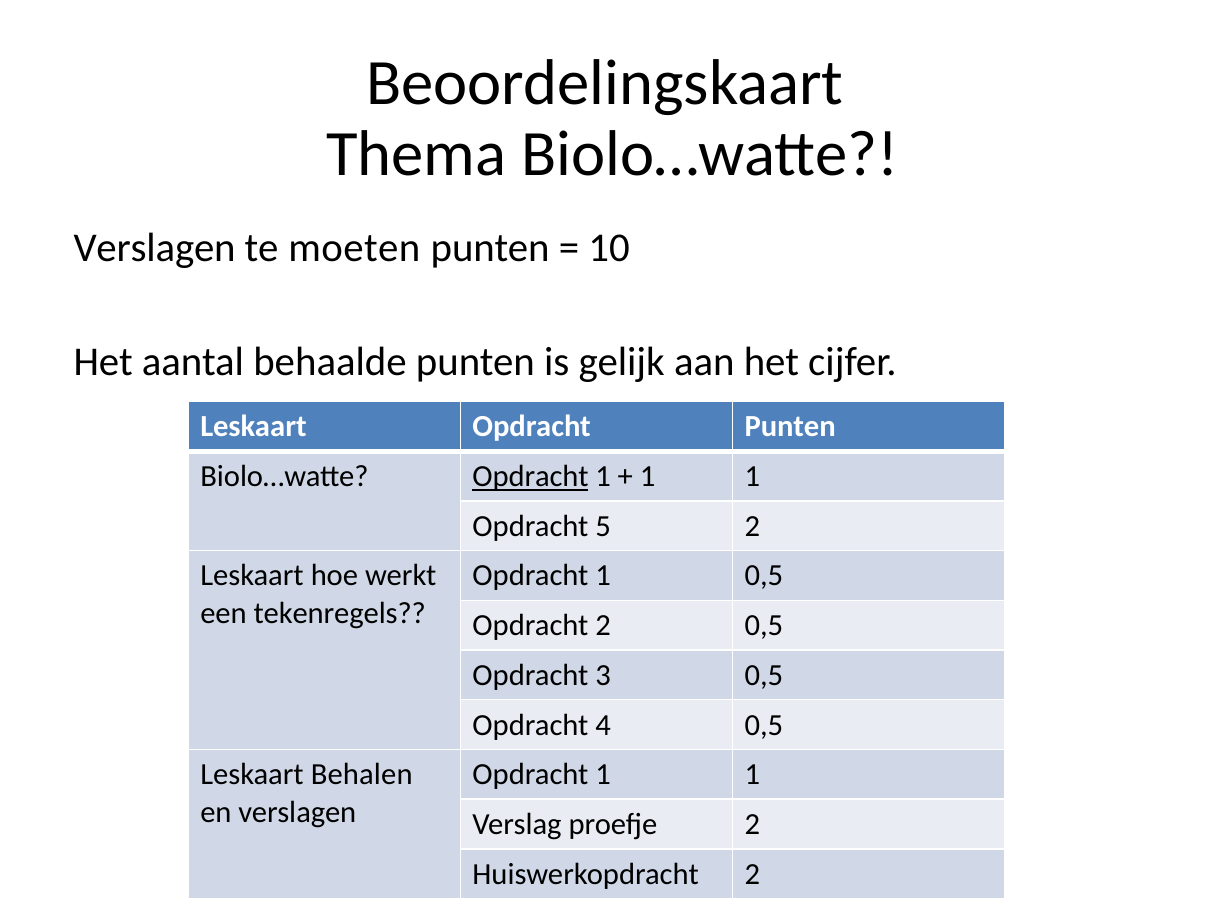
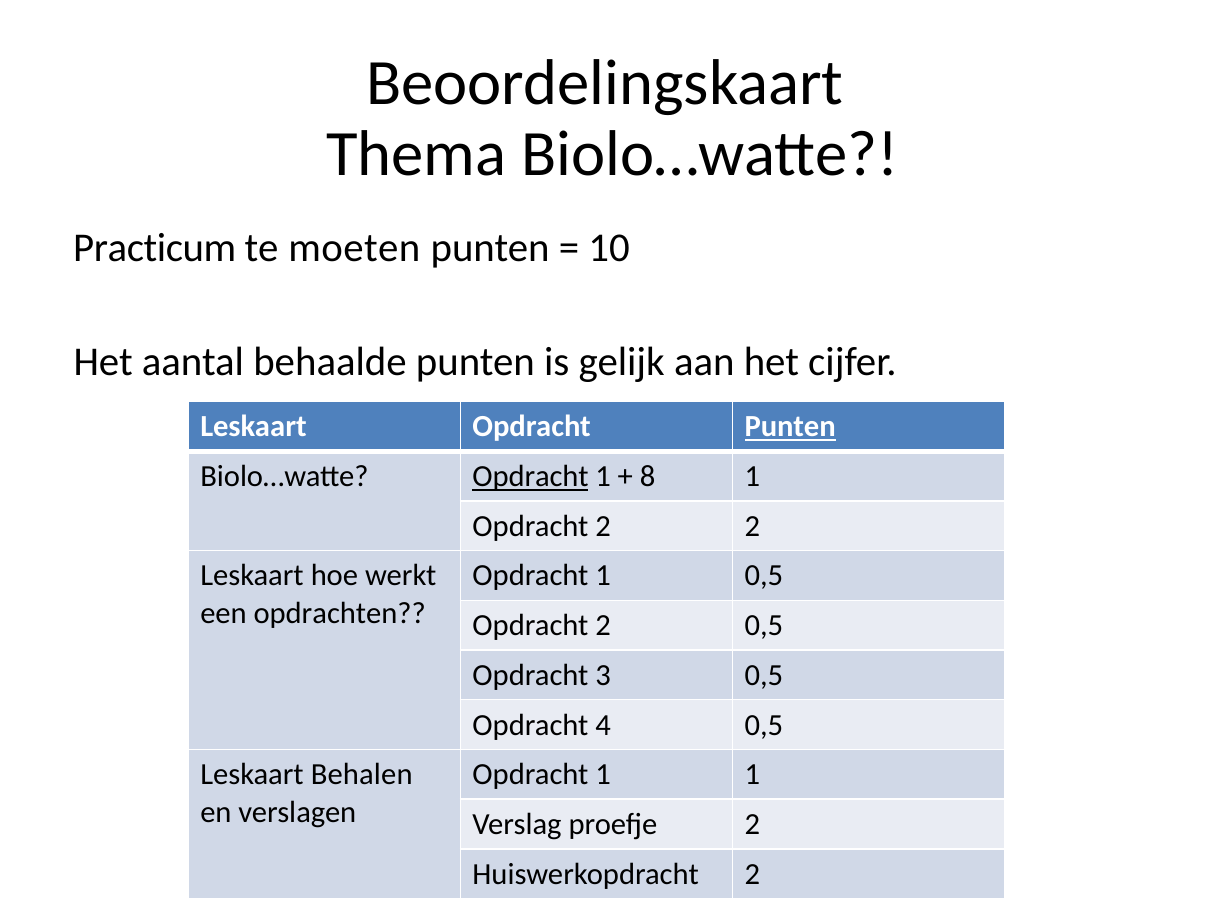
Verslagen at (155, 248): Verslagen -> Practicum
Punten at (790, 427) underline: none -> present
1 at (648, 476): 1 -> 8
5 at (603, 526): 5 -> 2
tekenregels: tekenregels -> opdrachten
